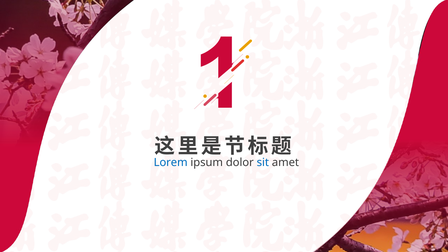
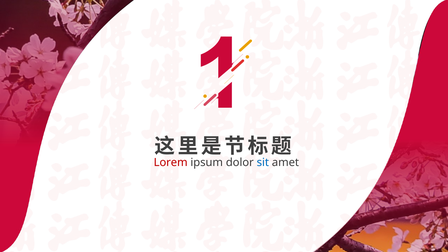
Lorem colour: blue -> red
